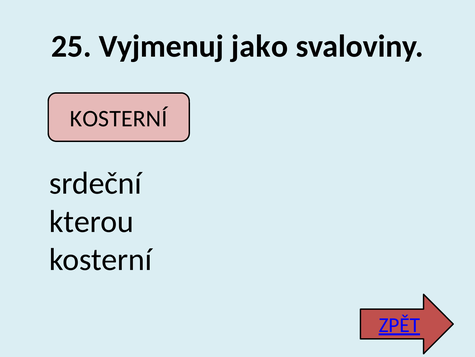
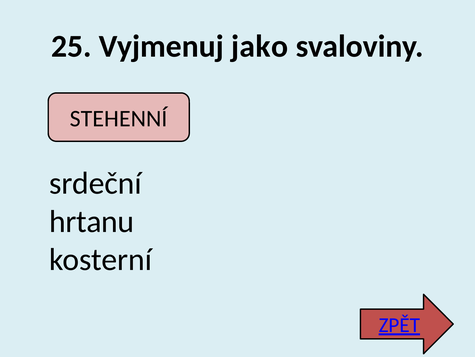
KOSTERNÍ at (119, 119): KOSTERNÍ -> STEHENNÍ
kterou: kterou -> hrtanu
